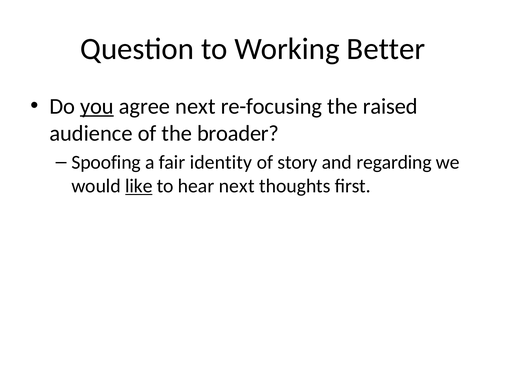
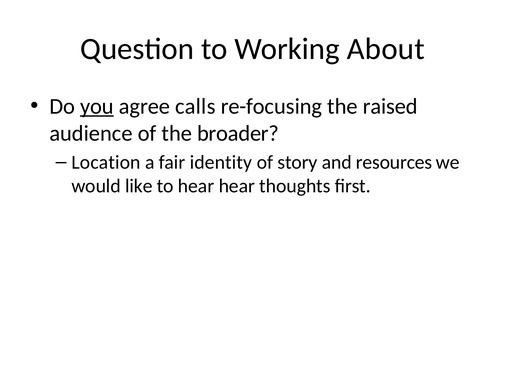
Better: Better -> About
agree next: next -> calls
Spoofing: Spoofing -> Location
regarding: regarding -> resources
like underline: present -> none
hear next: next -> hear
